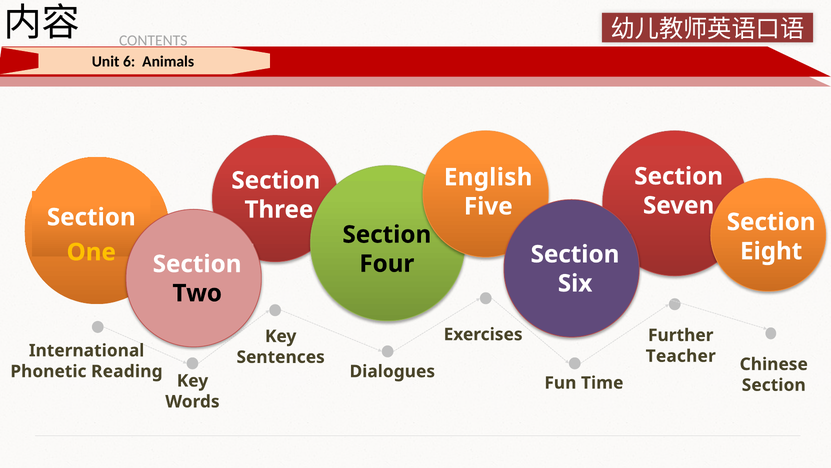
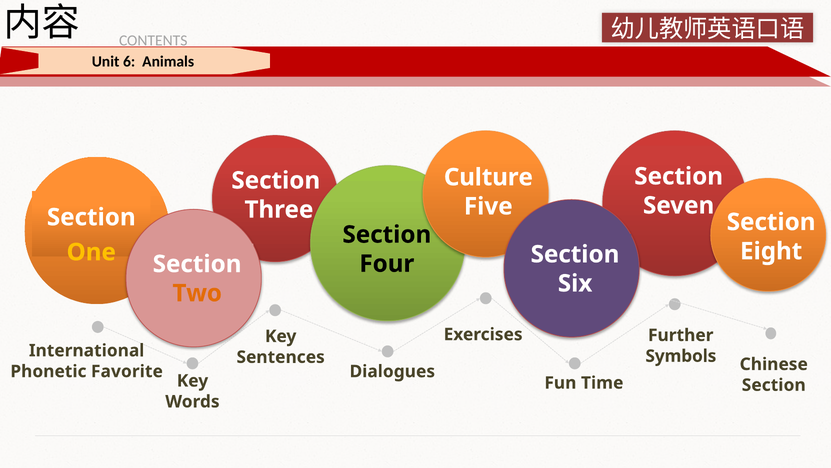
English: English -> Culture
Two colour: black -> orange
Teacher: Teacher -> Symbols
Reading: Reading -> Favorite
